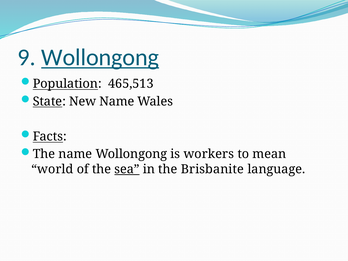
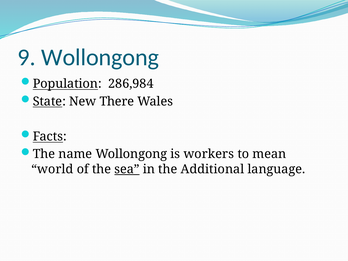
Wollongong at (100, 57) underline: present -> none
465,513: 465,513 -> 286,984
New Name: Name -> There
Brisbanite: Brisbanite -> Additional
